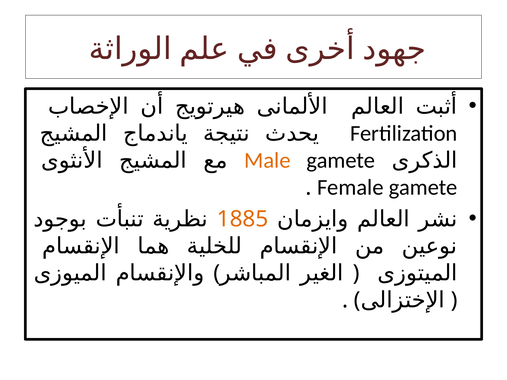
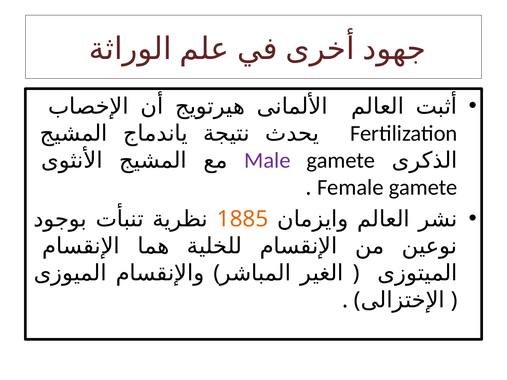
Male colour: orange -> purple
